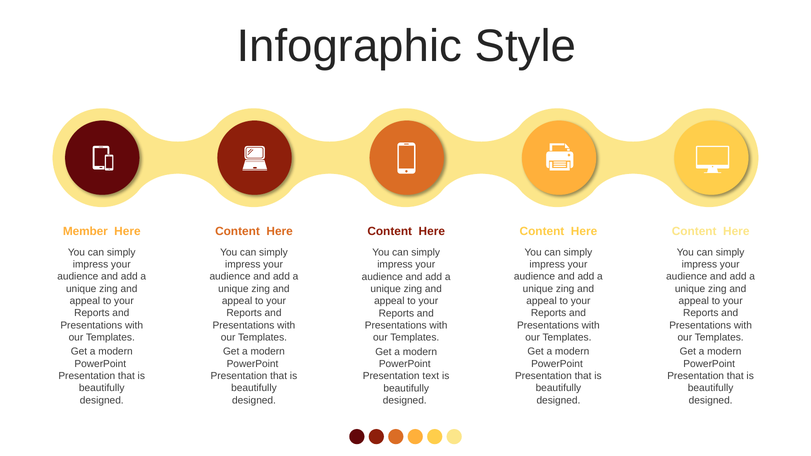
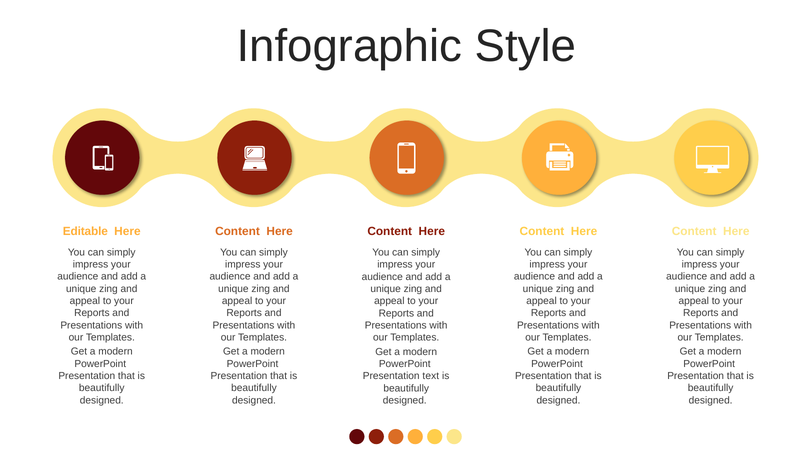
Member: Member -> Editable
